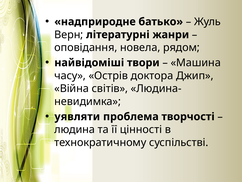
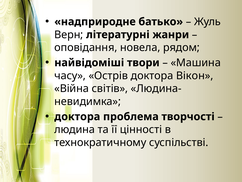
Джип: Джип -> Вікон
уявляти at (77, 116): уявляти -> доктора
